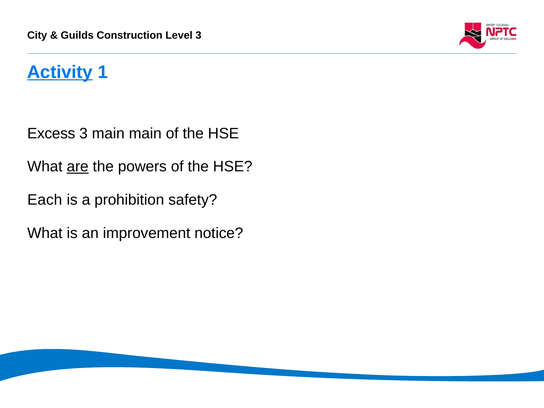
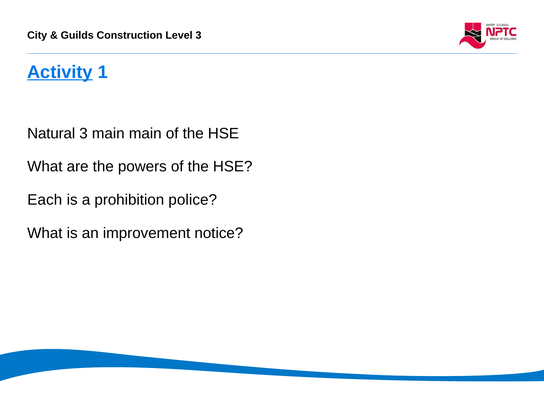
Excess: Excess -> Natural
are underline: present -> none
safety: safety -> police
